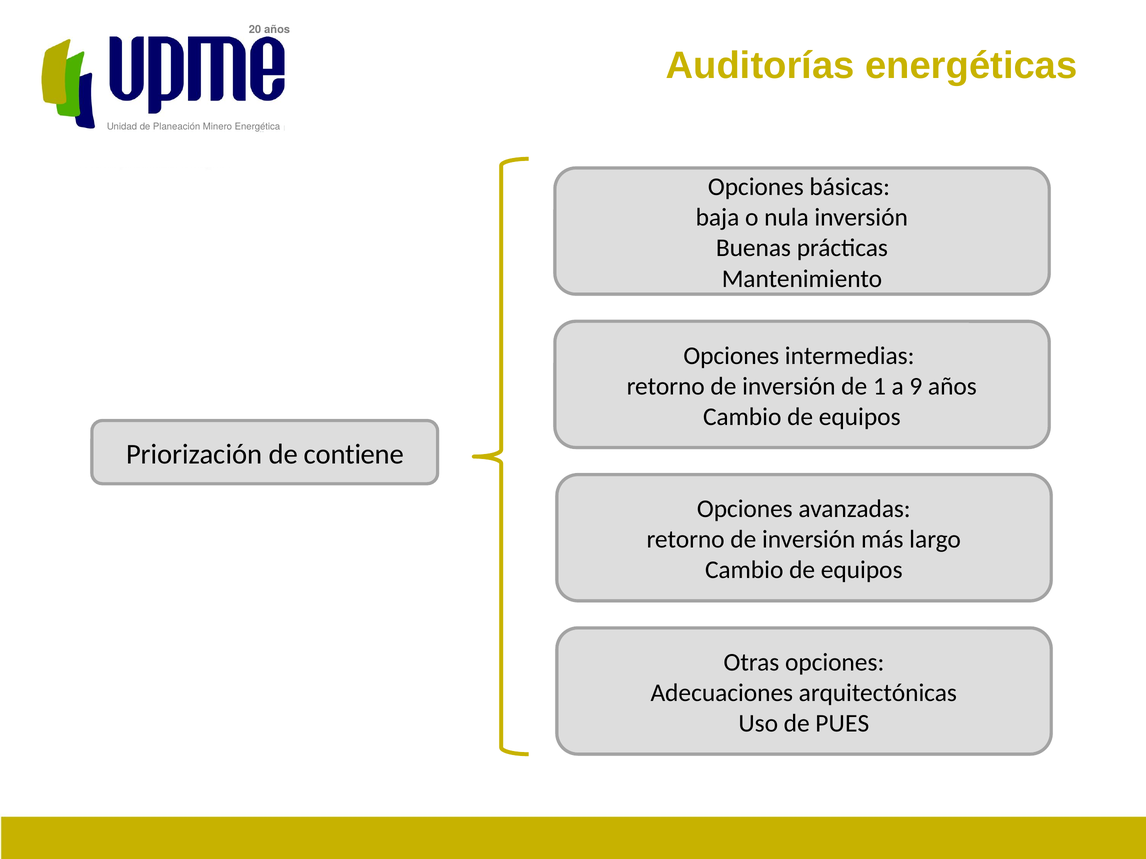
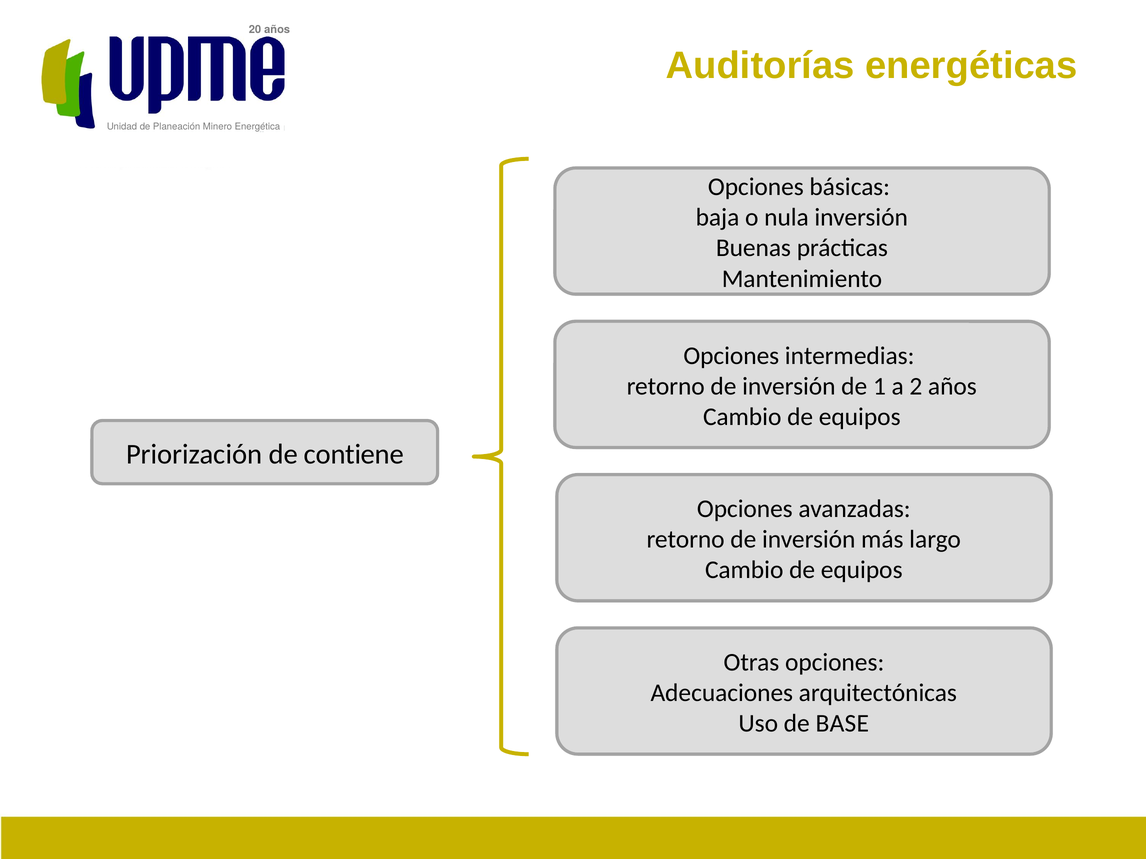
9: 9 -> 2
PUES: PUES -> BASE
